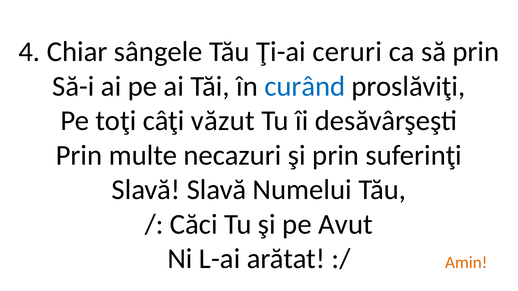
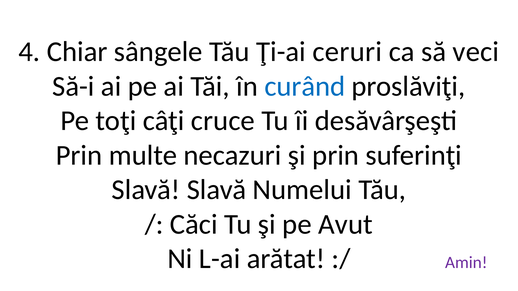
să prin: prin -> veci
văzut: văzut -> cruce
Amin colour: orange -> purple
